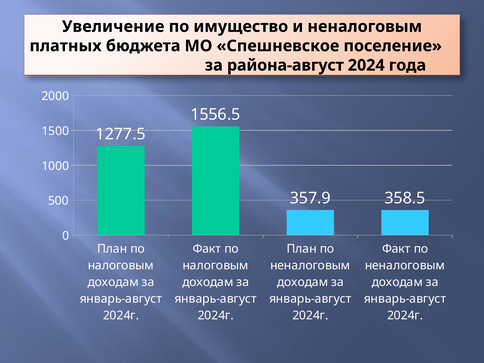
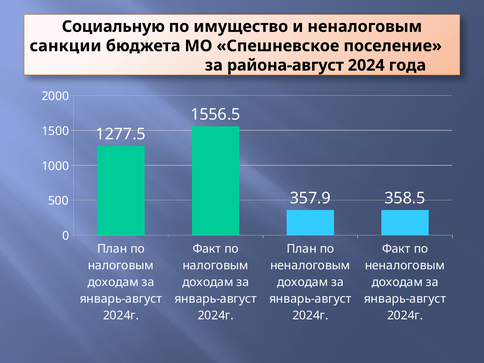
Увеличение: Увеличение -> Социальную
платных: платных -> санкции
